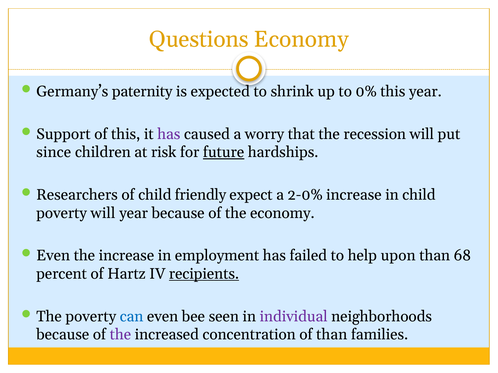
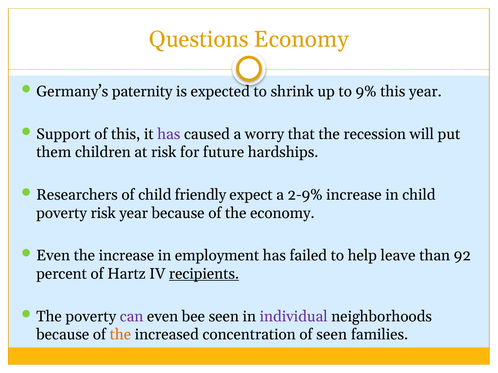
0%: 0% -> 9%
since: since -> them
future underline: present -> none
2-0%: 2-0% -> 2-9%
poverty will: will -> risk
upon: upon -> leave
68: 68 -> 92
can colour: blue -> purple
the at (120, 335) colour: purple -> orange
of than: than -> seen
